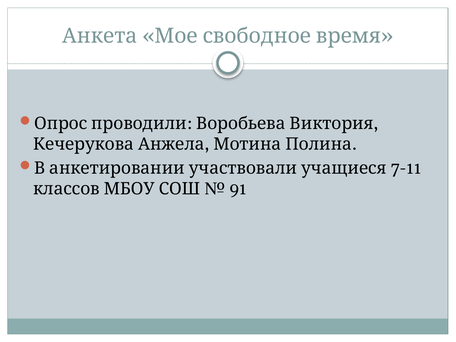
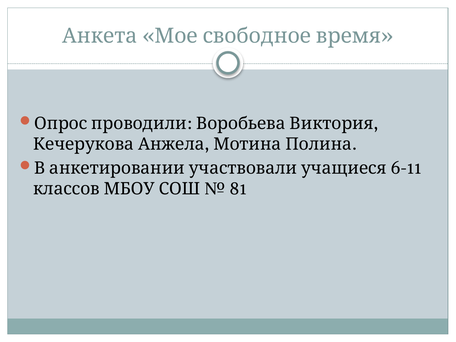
7-11: 7-11 -> 6-11
91: 91 -> 81
